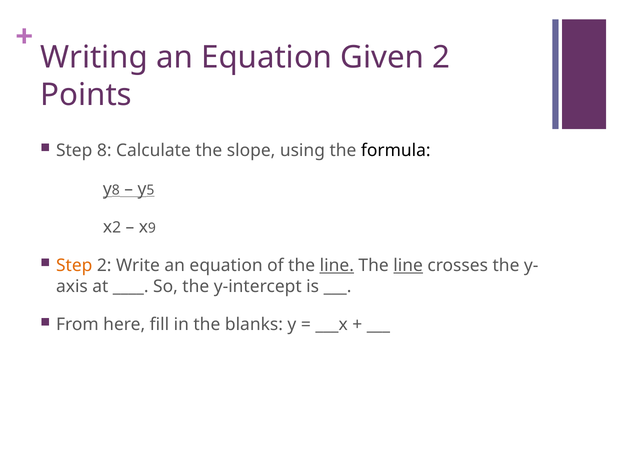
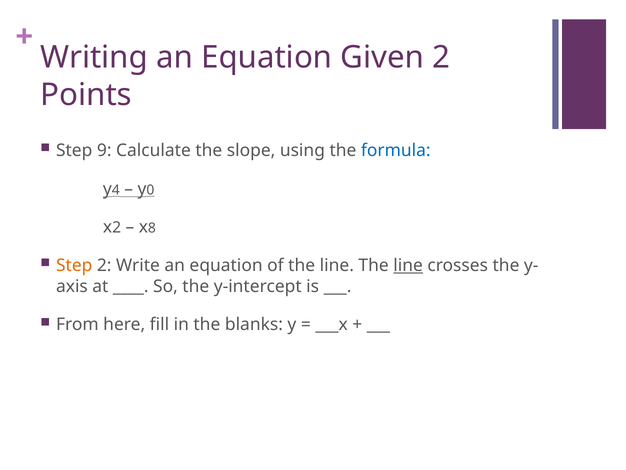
Step 8: 8 -> 9
formula colour: black -> blue
y 8: 8 -> 4
5: 5 -> 0
9: 9 -> 8
line at (337, 265) underline: present -> none
